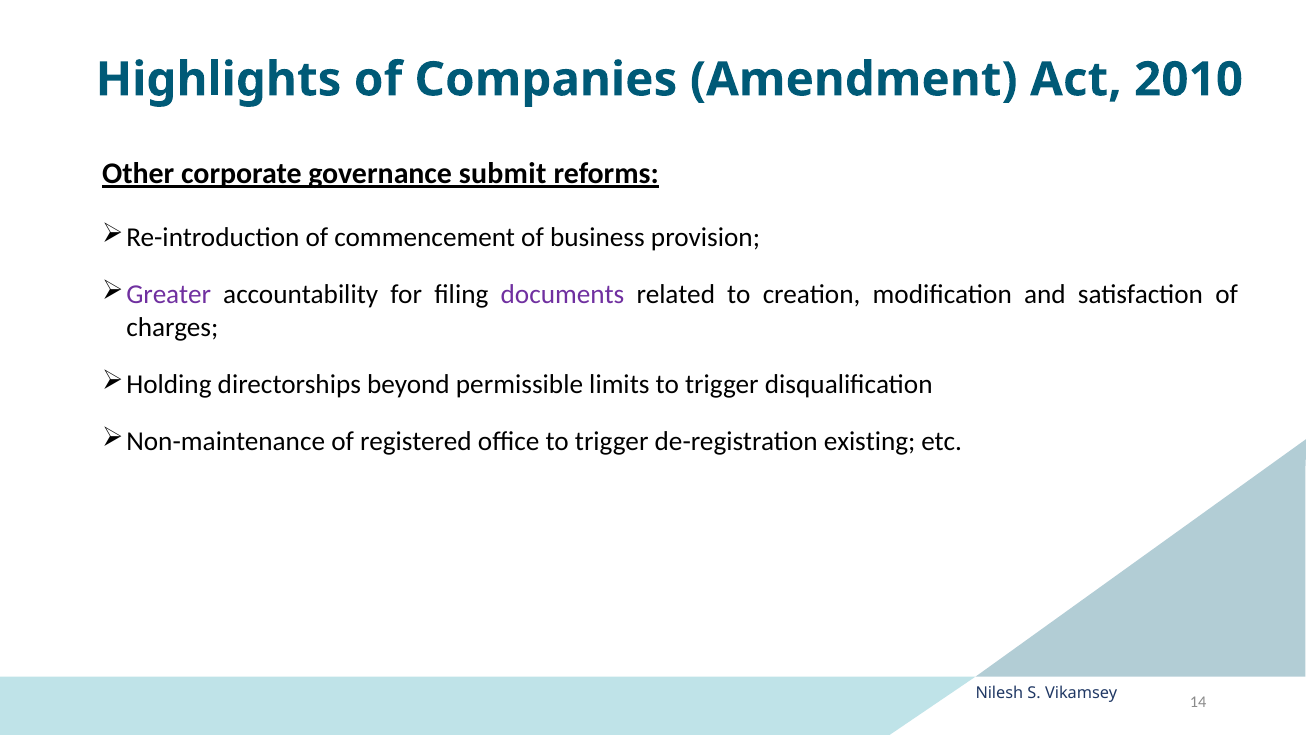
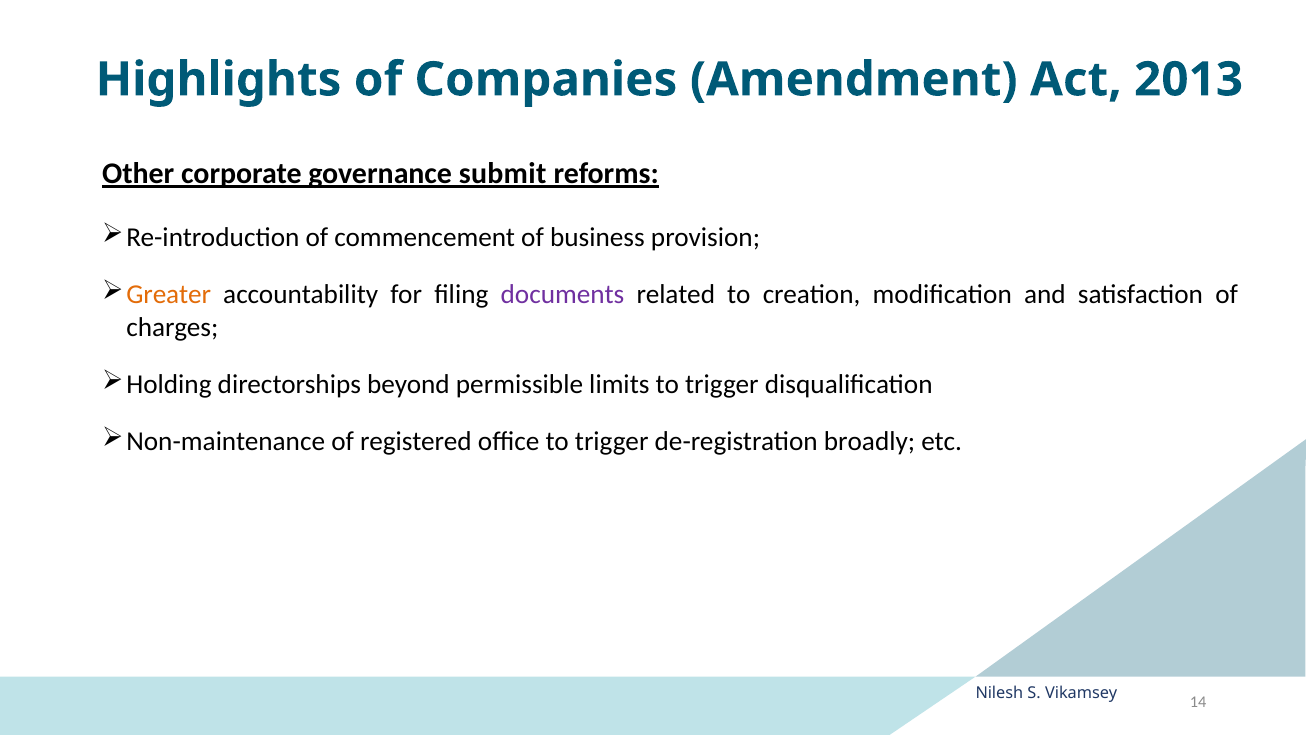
2010: 2010 -> 2013
Greater colour: purple -> orange
existing: existing -> broadly
